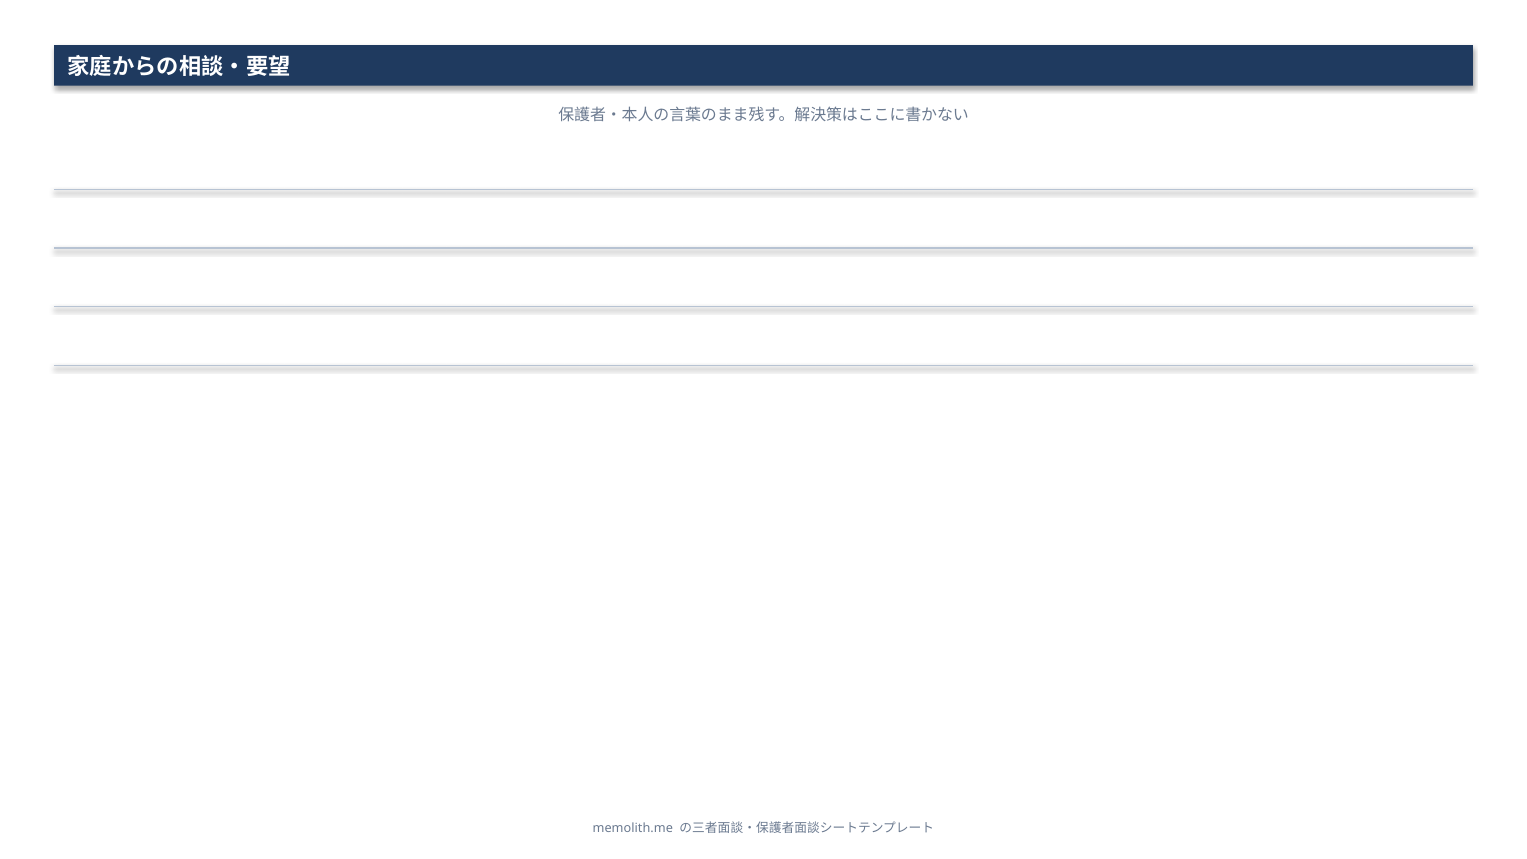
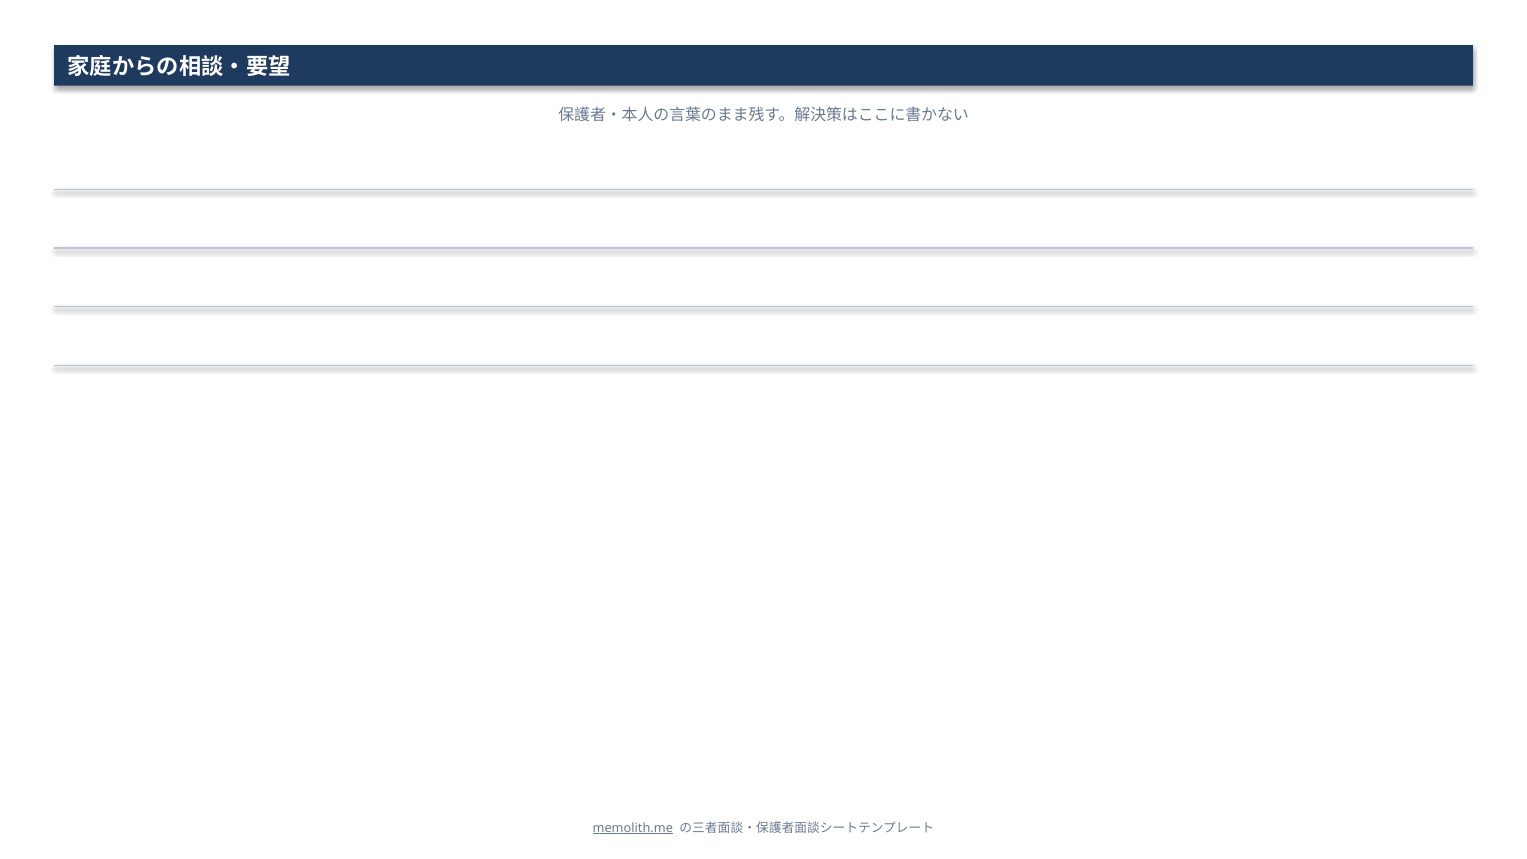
memolith.me underline: none -> present
